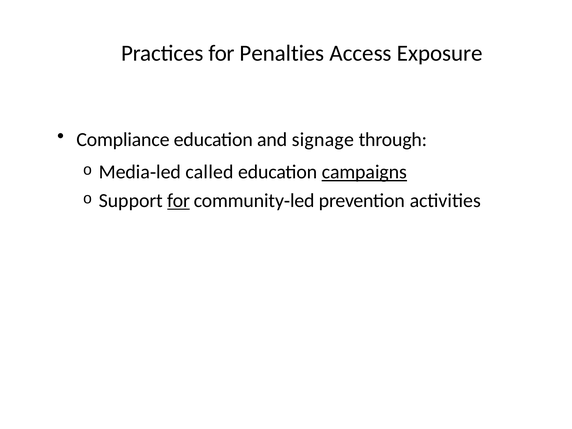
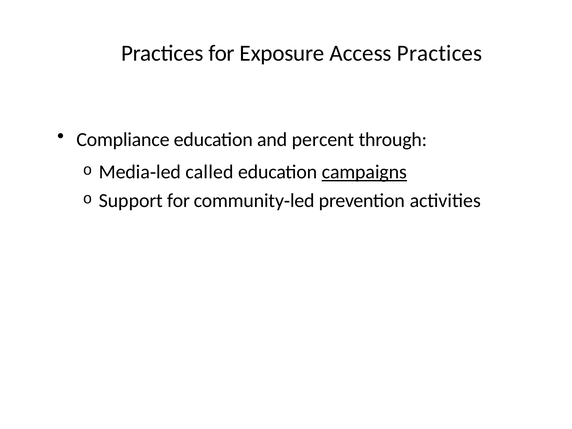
Penalties: Penalties -> Exposure
Access Exposure: Exposure -> Practices
signage: signage -> percent
for at (179, 201) underline: present -> none
